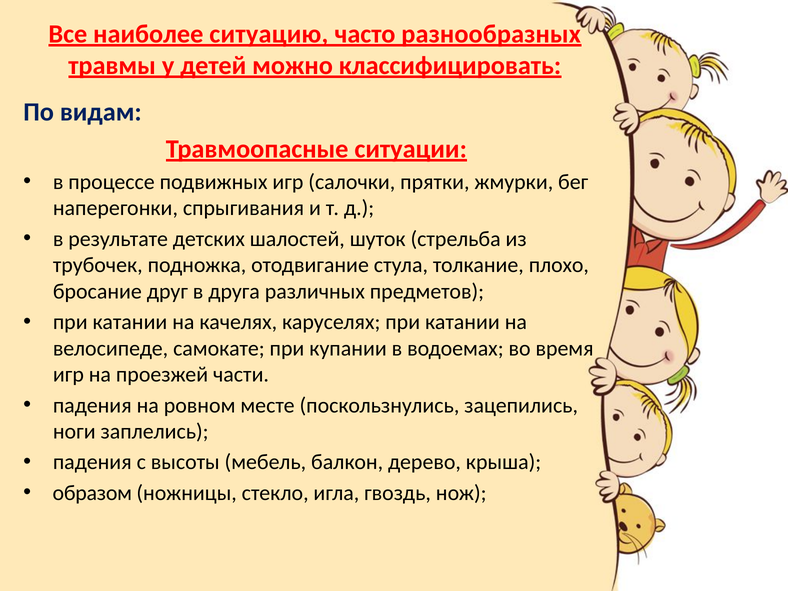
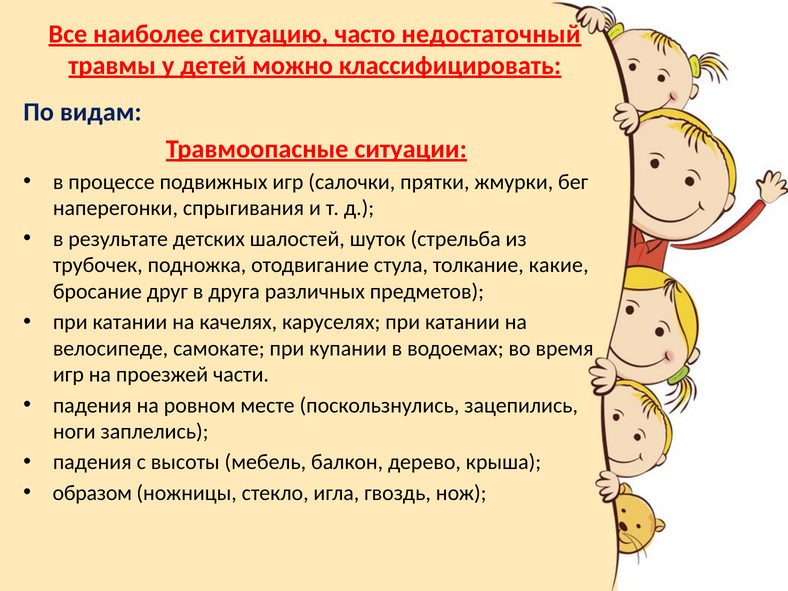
разнообразных: разнообразных -> недостаточный
плохо: плохо -> какие
